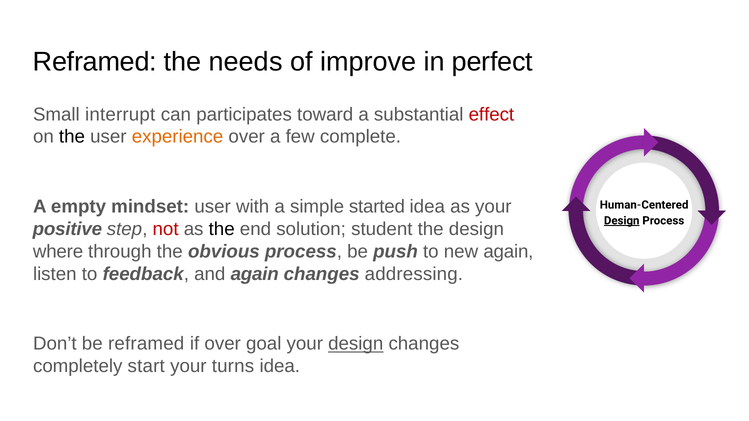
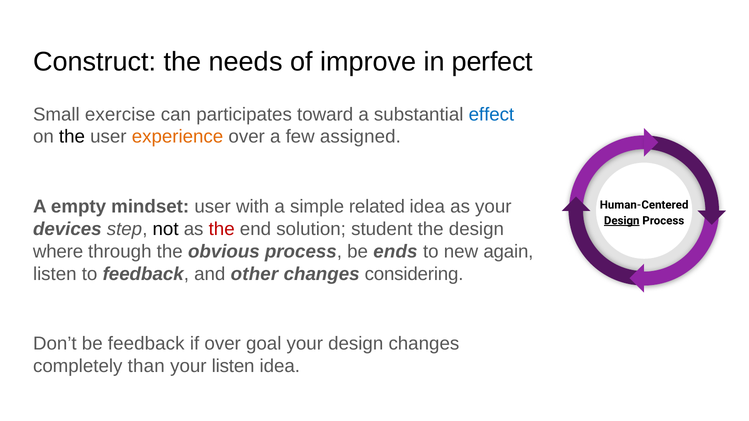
Reframed at (95, 62): Reframed -> Construct
interrupt: interrupt -> exercise
effect colour: red -> blue
complete: complete -> assigned
started: started -> related
positive: positive -> devices
not colour: red -> black
the at (222, 229) colour: black -> red
push: push -> ends
and again: again -> other
addressing: addressing -> considering
be reframed: reframed -> feedback
design at (356, 344) underline: present -> none
start: start -> than
your turns: turns -> listen
